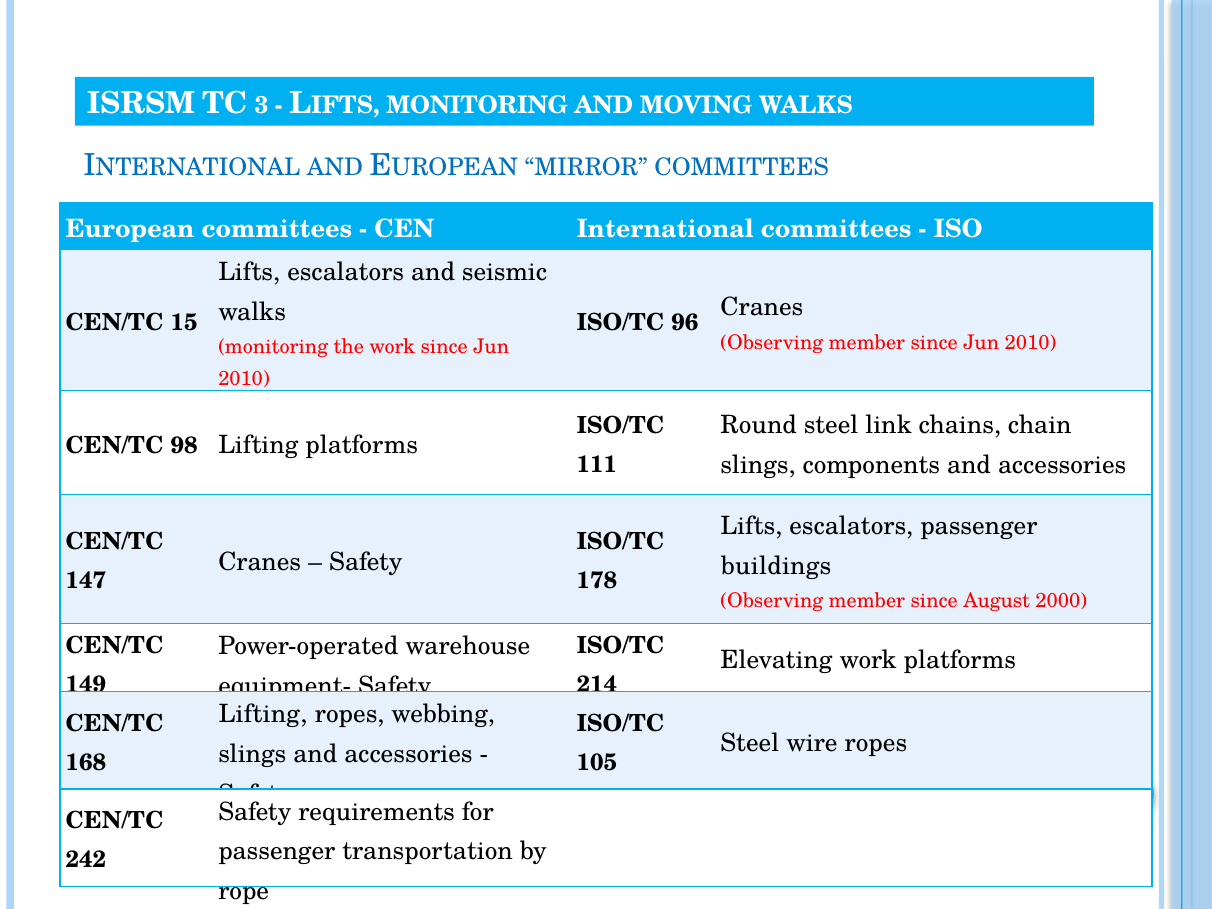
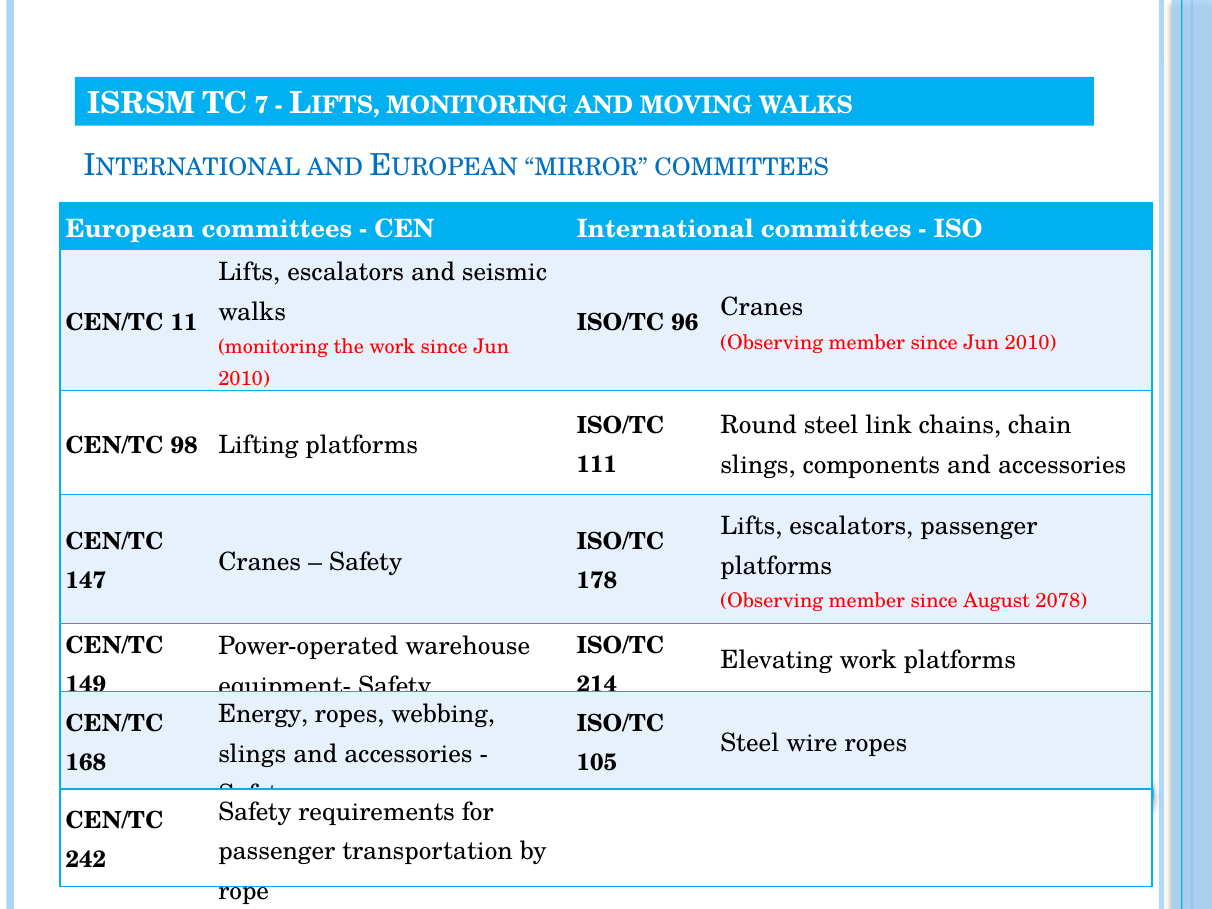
3: 3 -> 7
15: 15 -> 11
buildings at (776, 566): buildings -> platforms
2000: 2000 -> 2078
Lifting at (263, 715): Lifting -> Energy
